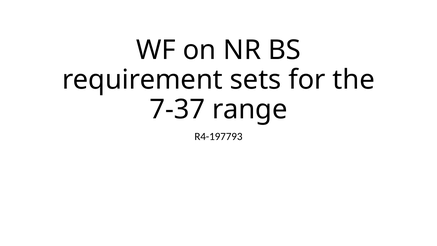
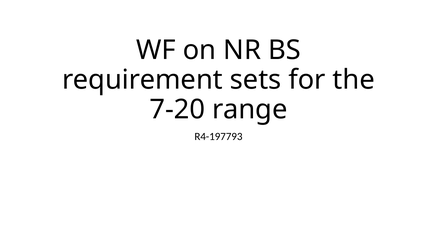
7-37: 7-37 -> 7-20
